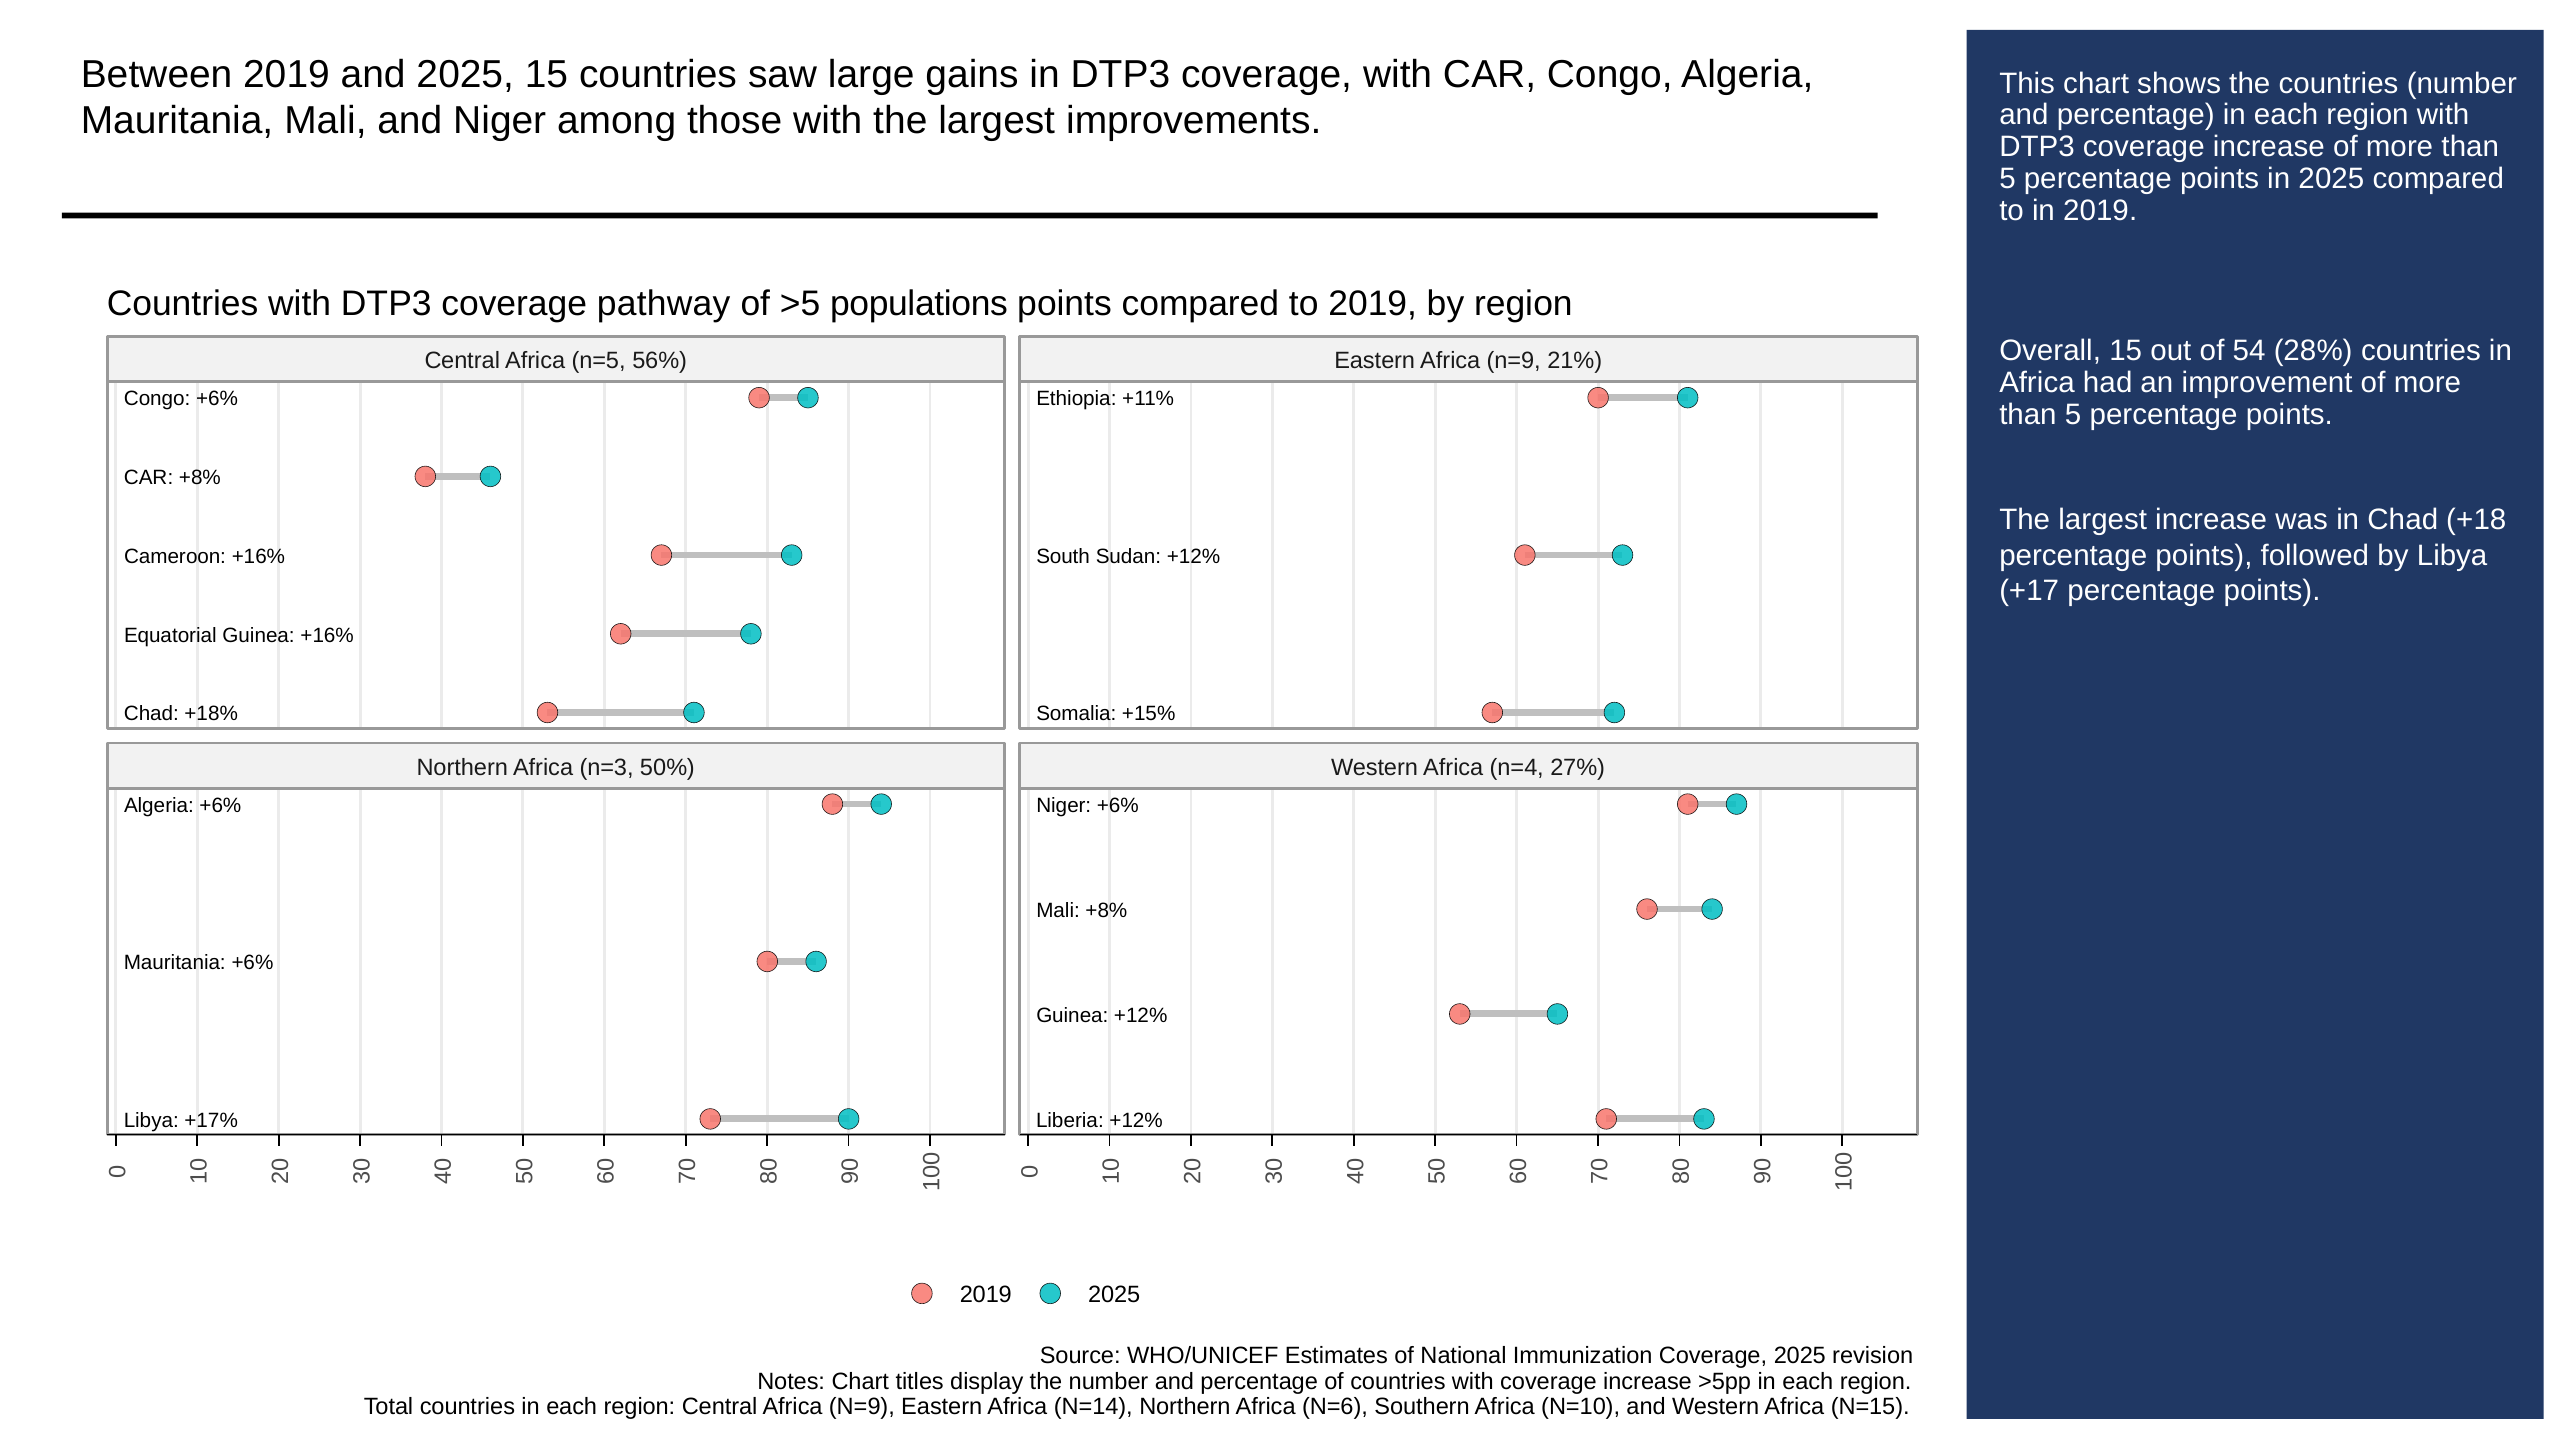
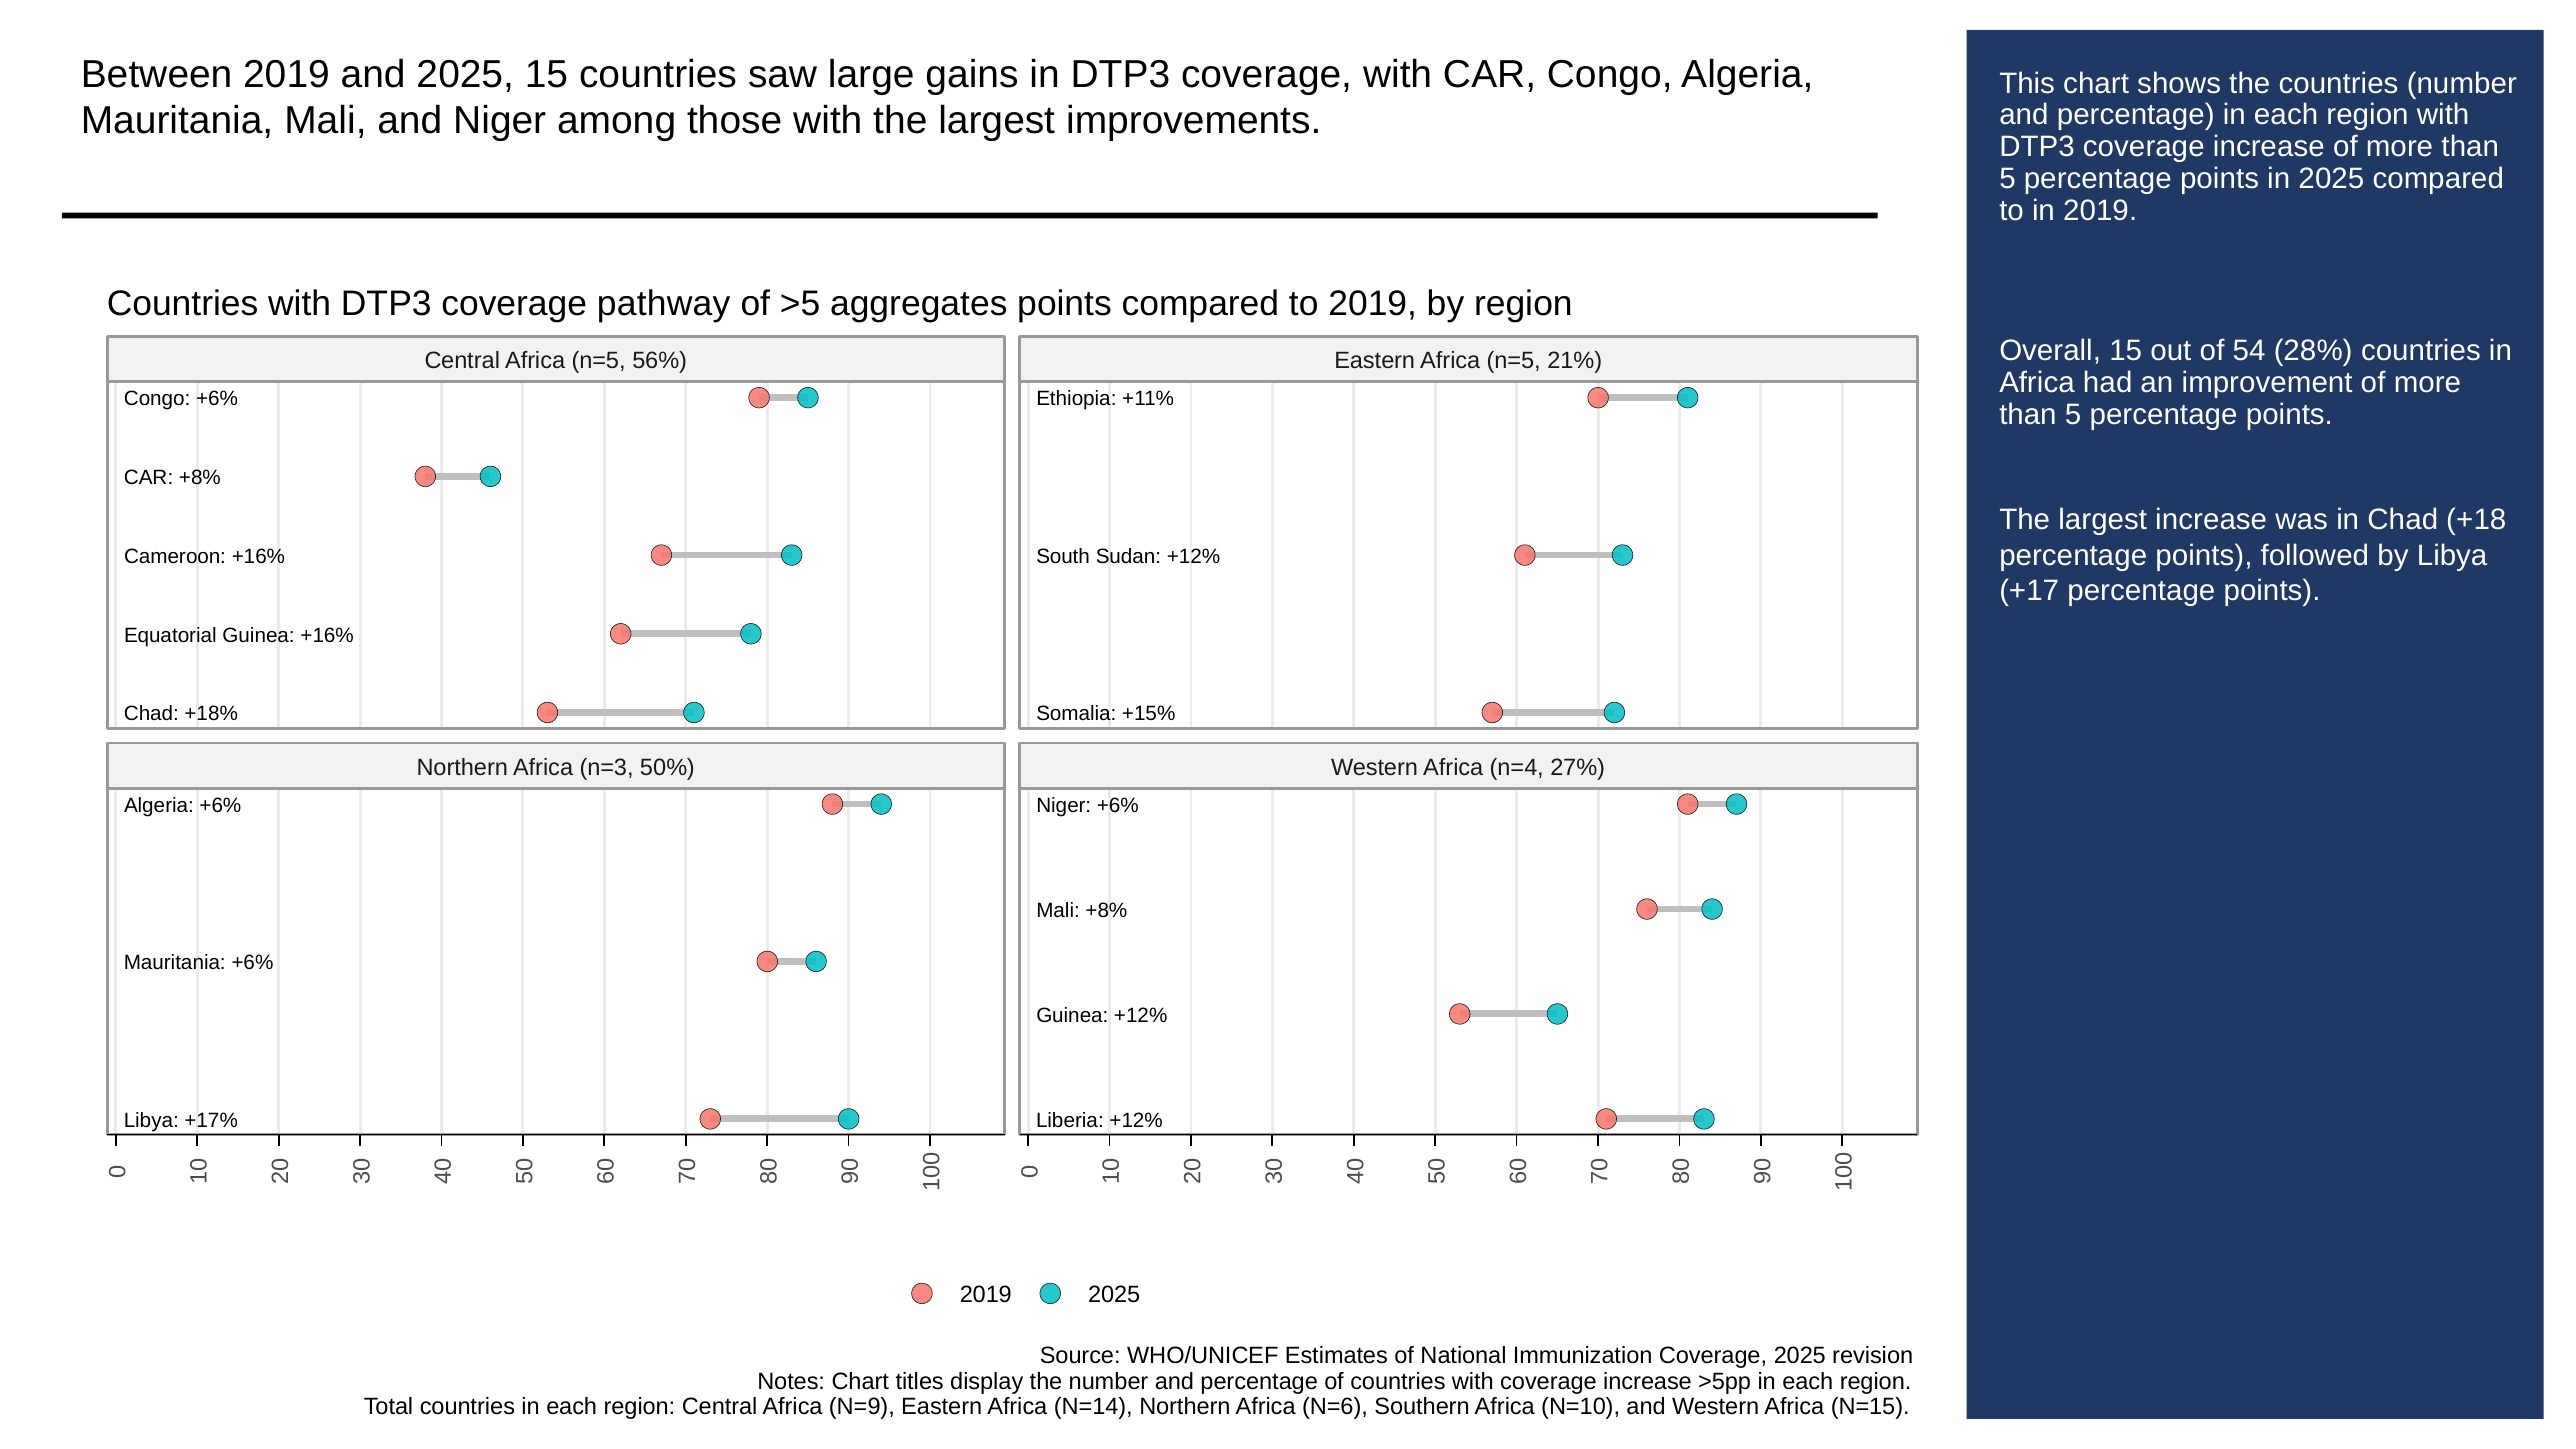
populations: populations -> aggregates
Eastern Africa n=9: n=9 -> n=5
